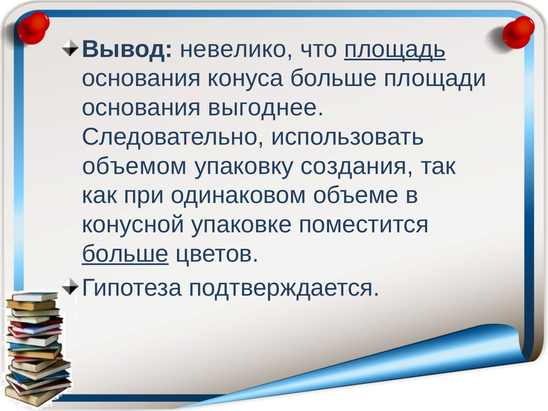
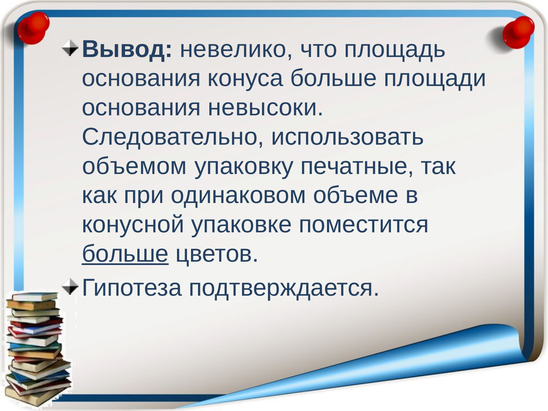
площадь underline: present -> none
выгоднее: выгоднее -> невысоки
создания: создания -> печатные
